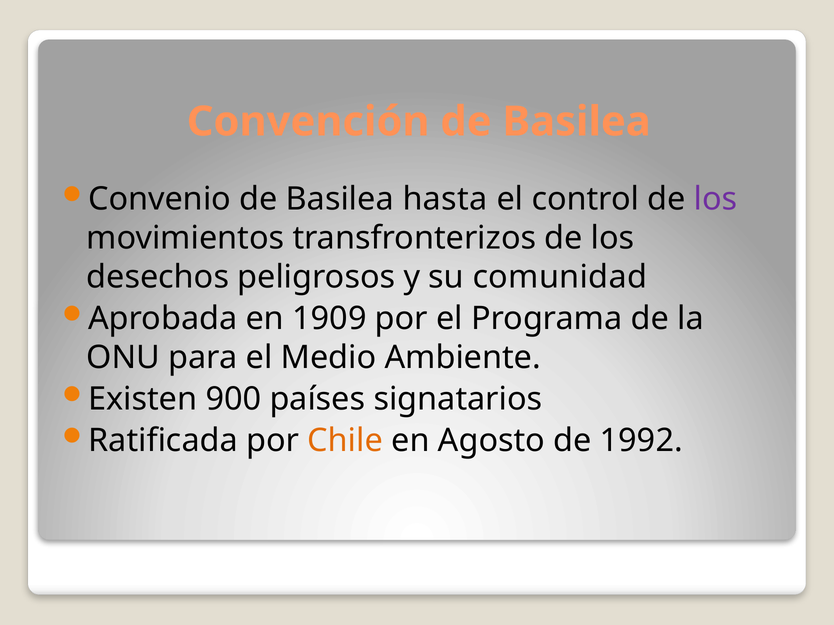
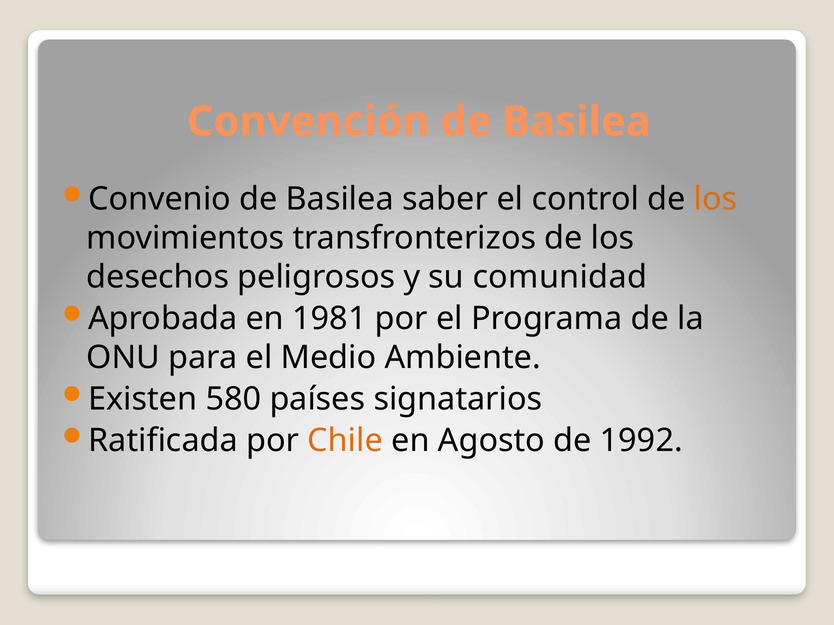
hasta: hasta -> saber
los at (716, 199) colour: purple -> orange
1909: 1909 -> 1981
900: 900 -> 580
